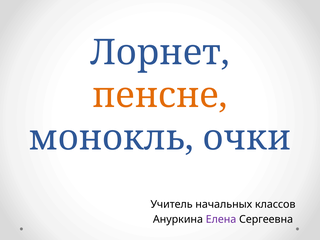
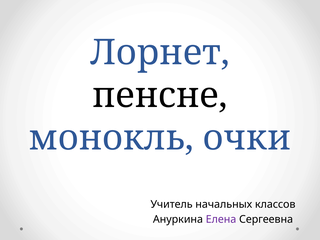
пенсне colour: orange -> black
